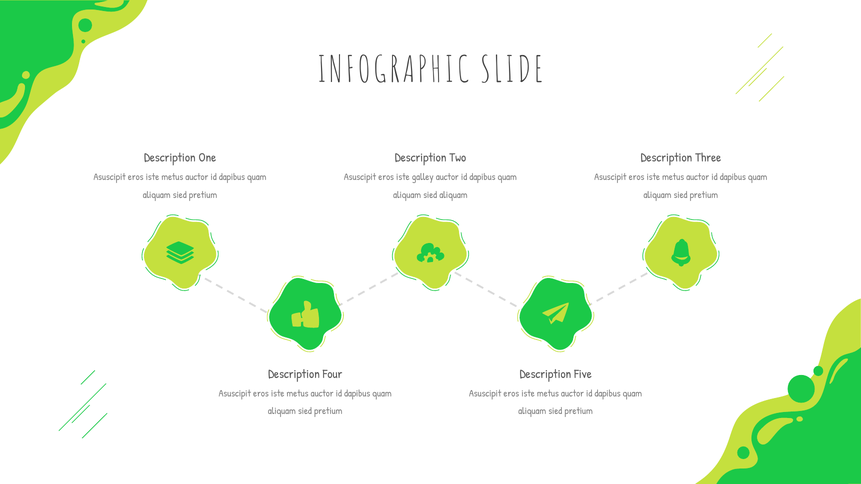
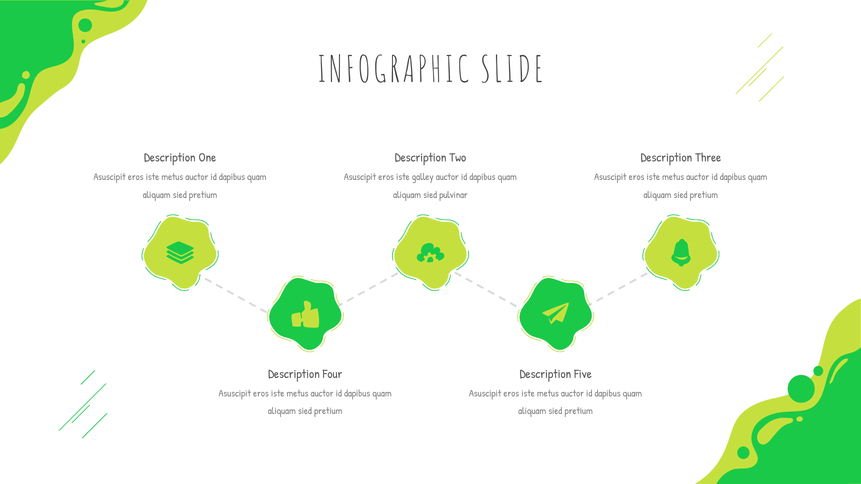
sied aliquam: aliquam -> pulvinar
